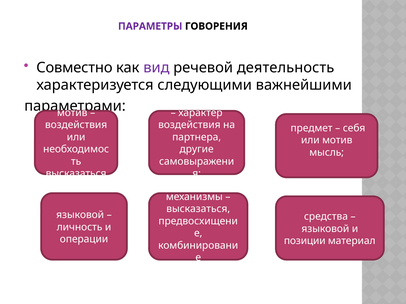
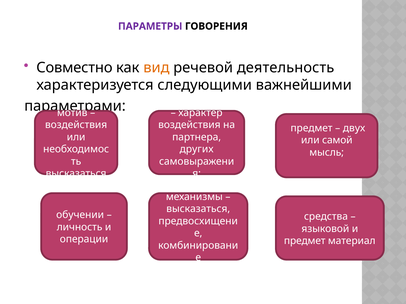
вид colour: purple -> orange
себя: себя -> двух
или мотив: мотив -> самой
другие: другие -> других
языковой at (80, 215): языковой -> обучении
позиции at (305, 241): позиции -> предмет
